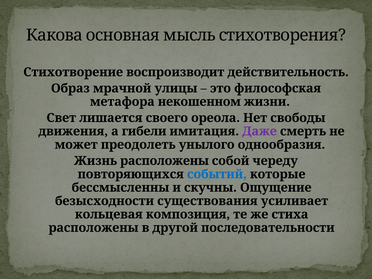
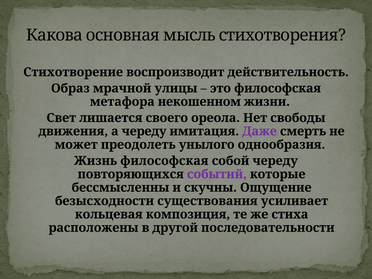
а гибели: гибели -> череду
Жизнь расположены: расположены -> философская
событий colour: blue -> purple
